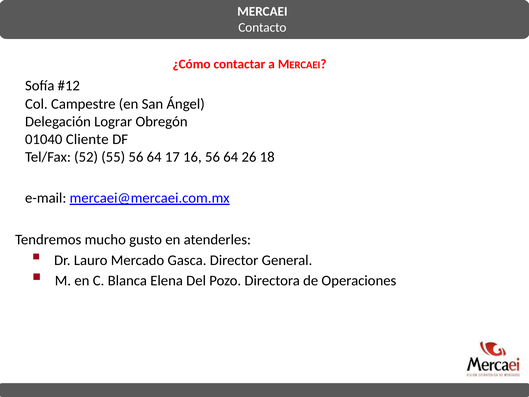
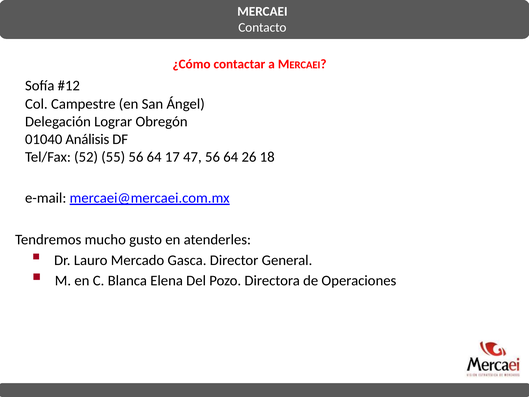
Cliente: Cliente -> Análisis
16: 16 -> 47
